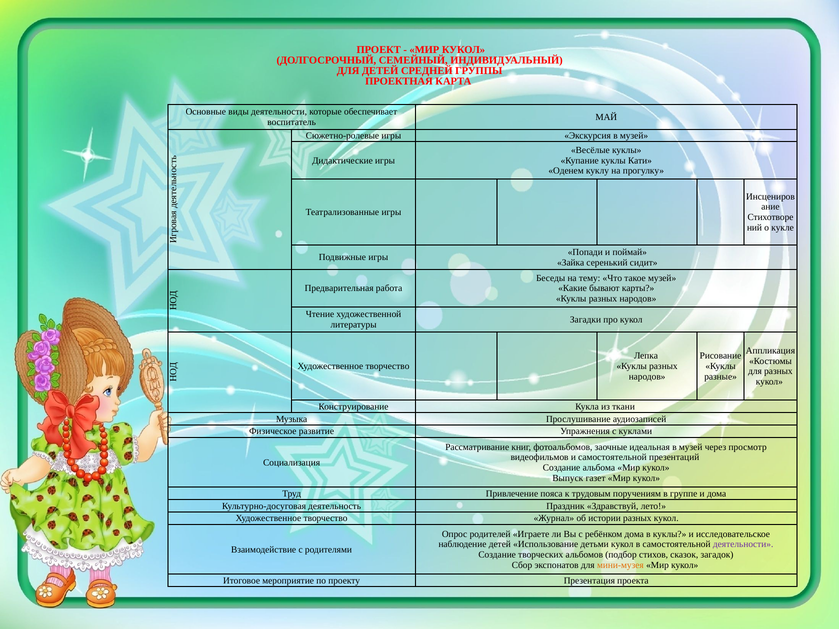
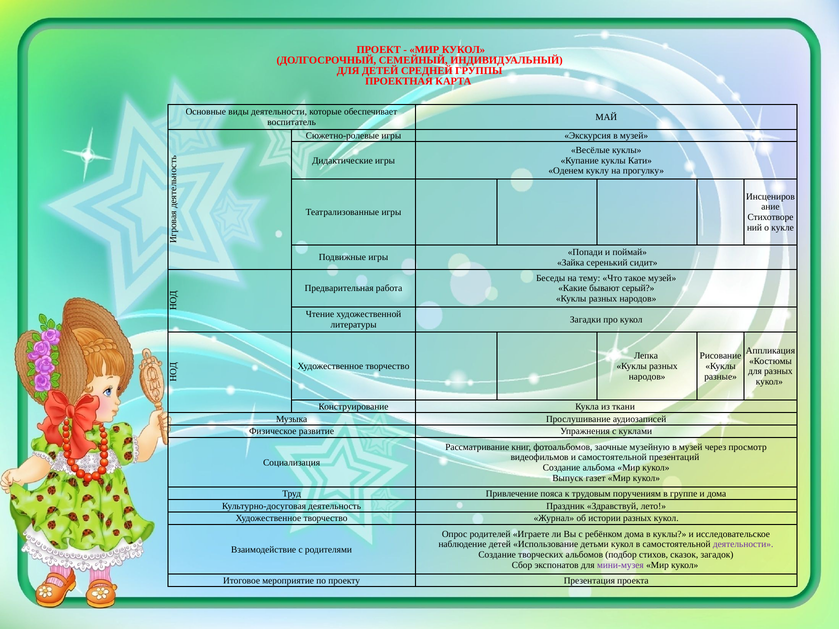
карты: карты -> серый
идеальная: идеальная -> музейную
мини-музея colour: orange -> purple
